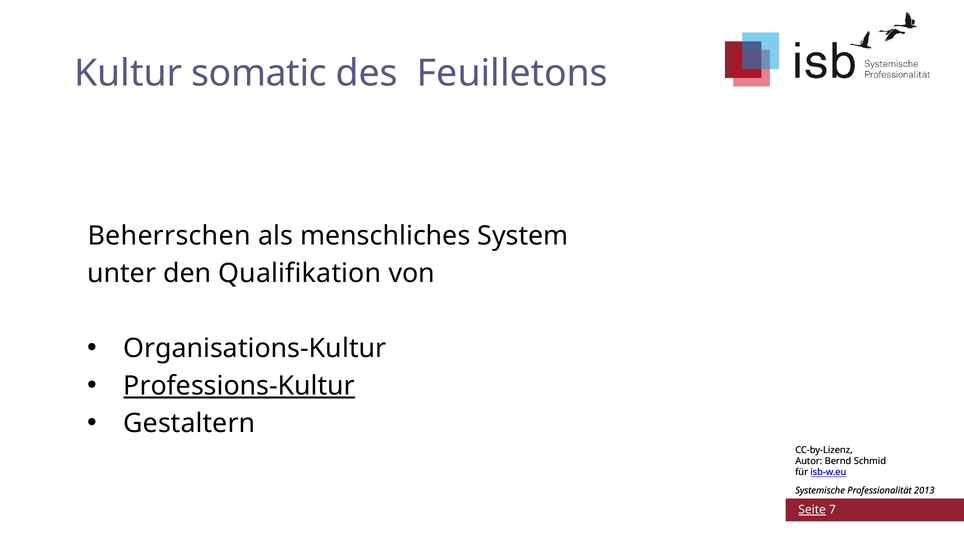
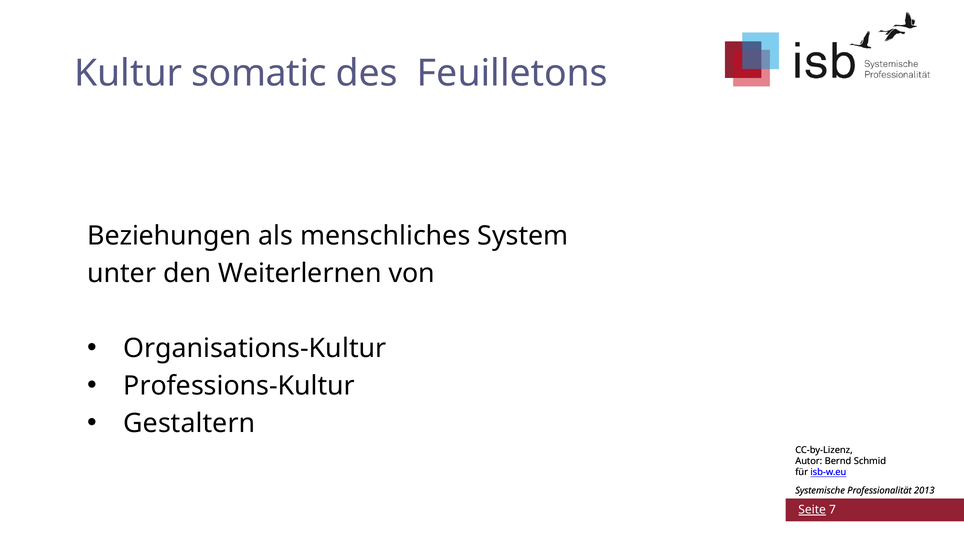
Beherrschen: Beherrschen -> Beziehungen
Qualifikation: Qualifikation -> Weiterlernen
Professions-Kultur underline: present -> none
